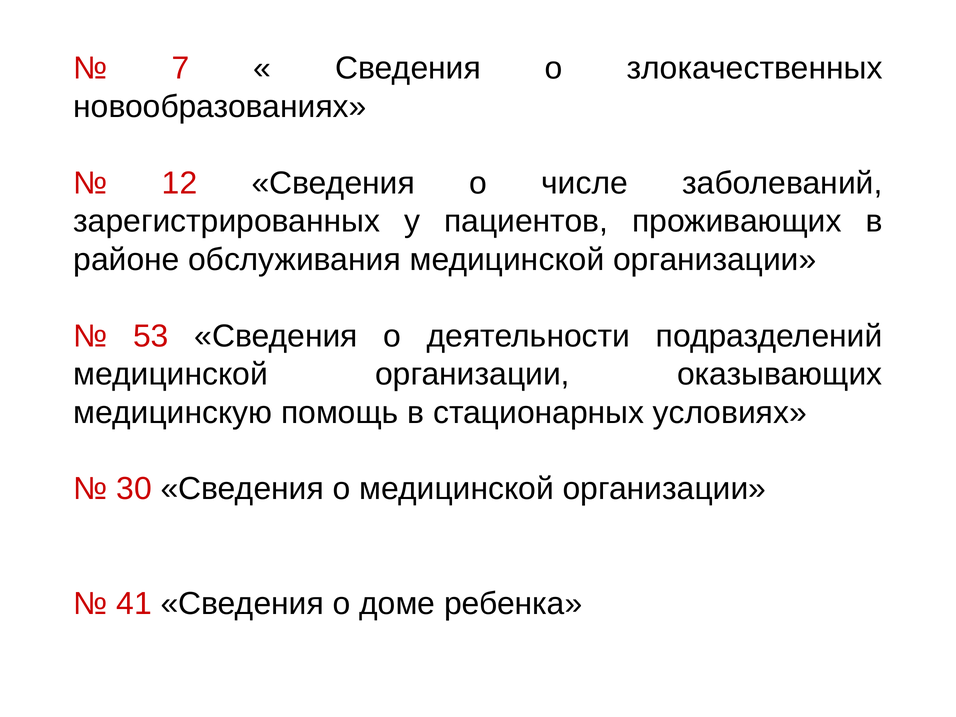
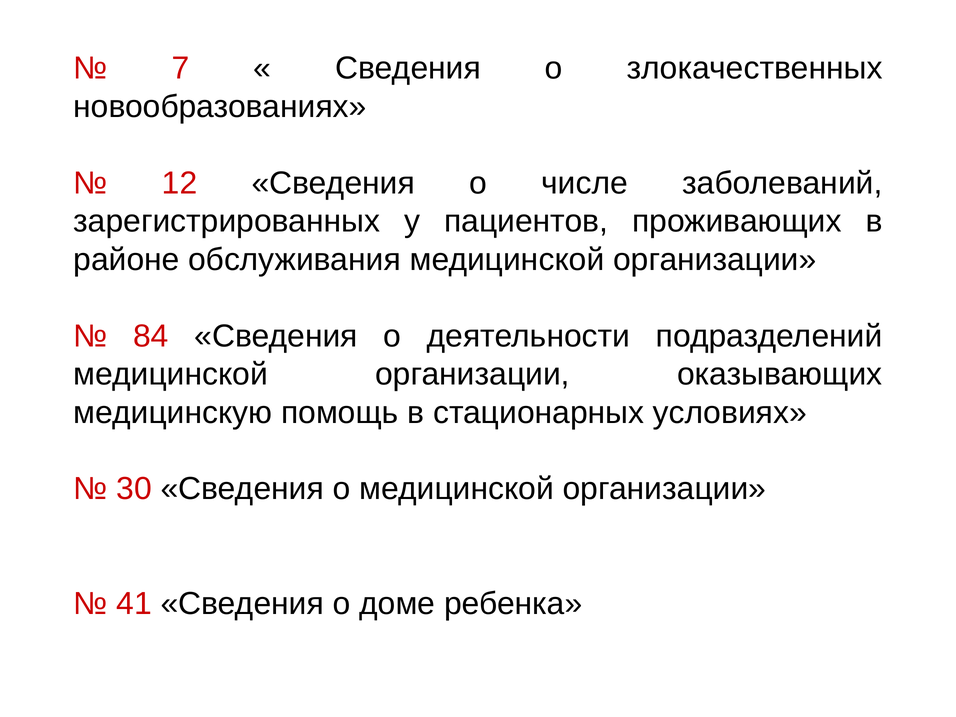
53: 53 -> 84
